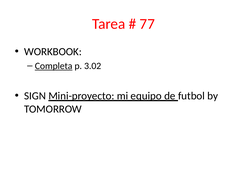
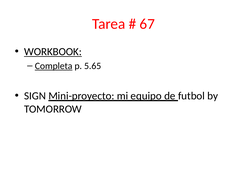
77: 77 -> 67
WORKBOOK underline: none -> present
3.02: 3.02 -> 5.65
